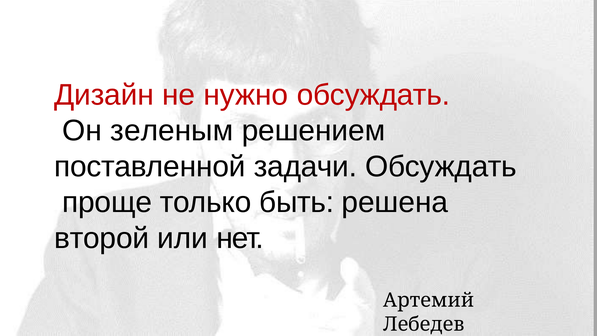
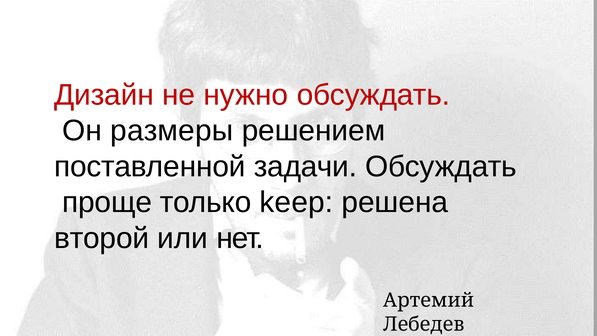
зеленым: зеленым -> размеры
быть: быть -> keep
